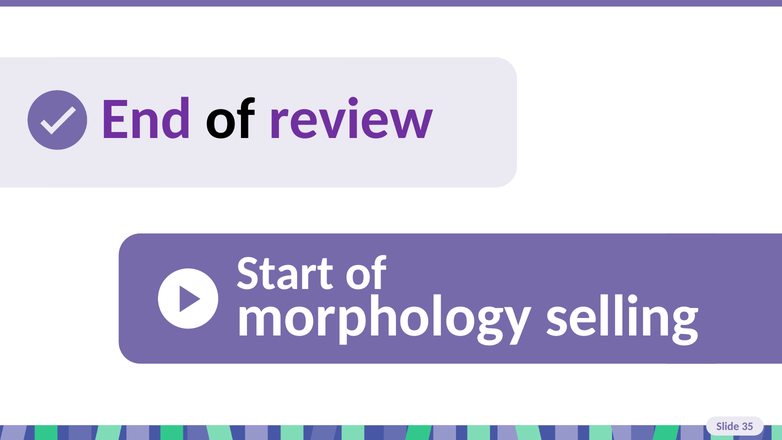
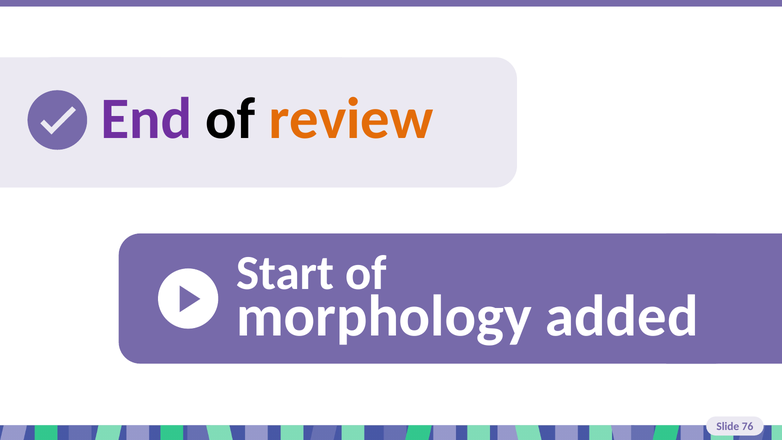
review at (351, 119) colour: purple -> orange
selling: selling -> added
35: 35 -> 76
